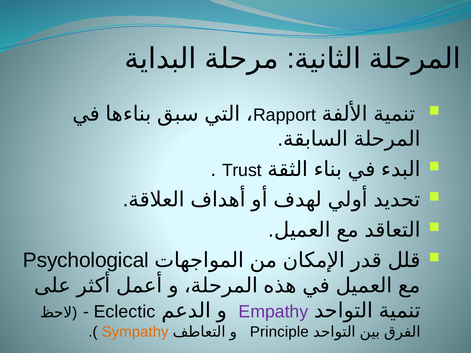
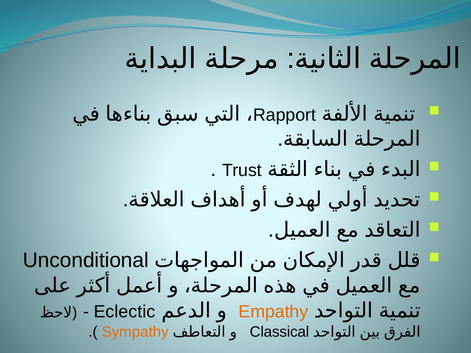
Psychological: Psychological -> Unconditional
Empathy colour: purple -> orange
Principle: Principle -> Classical
